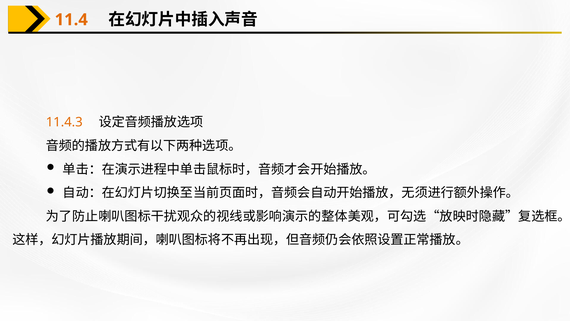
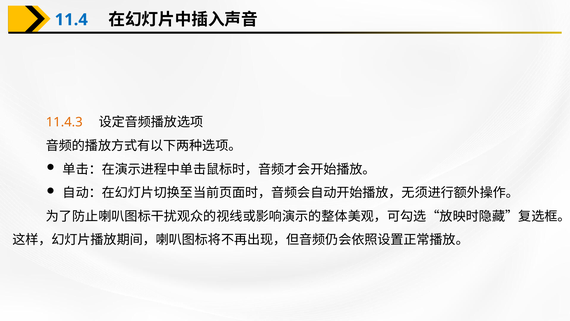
11.4 colour: orange -> blue
